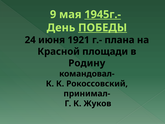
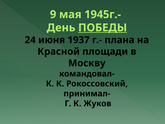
1945г.- underline: present -> none
1921: 1921 -> 1937
Родину: Родину -> Москву
